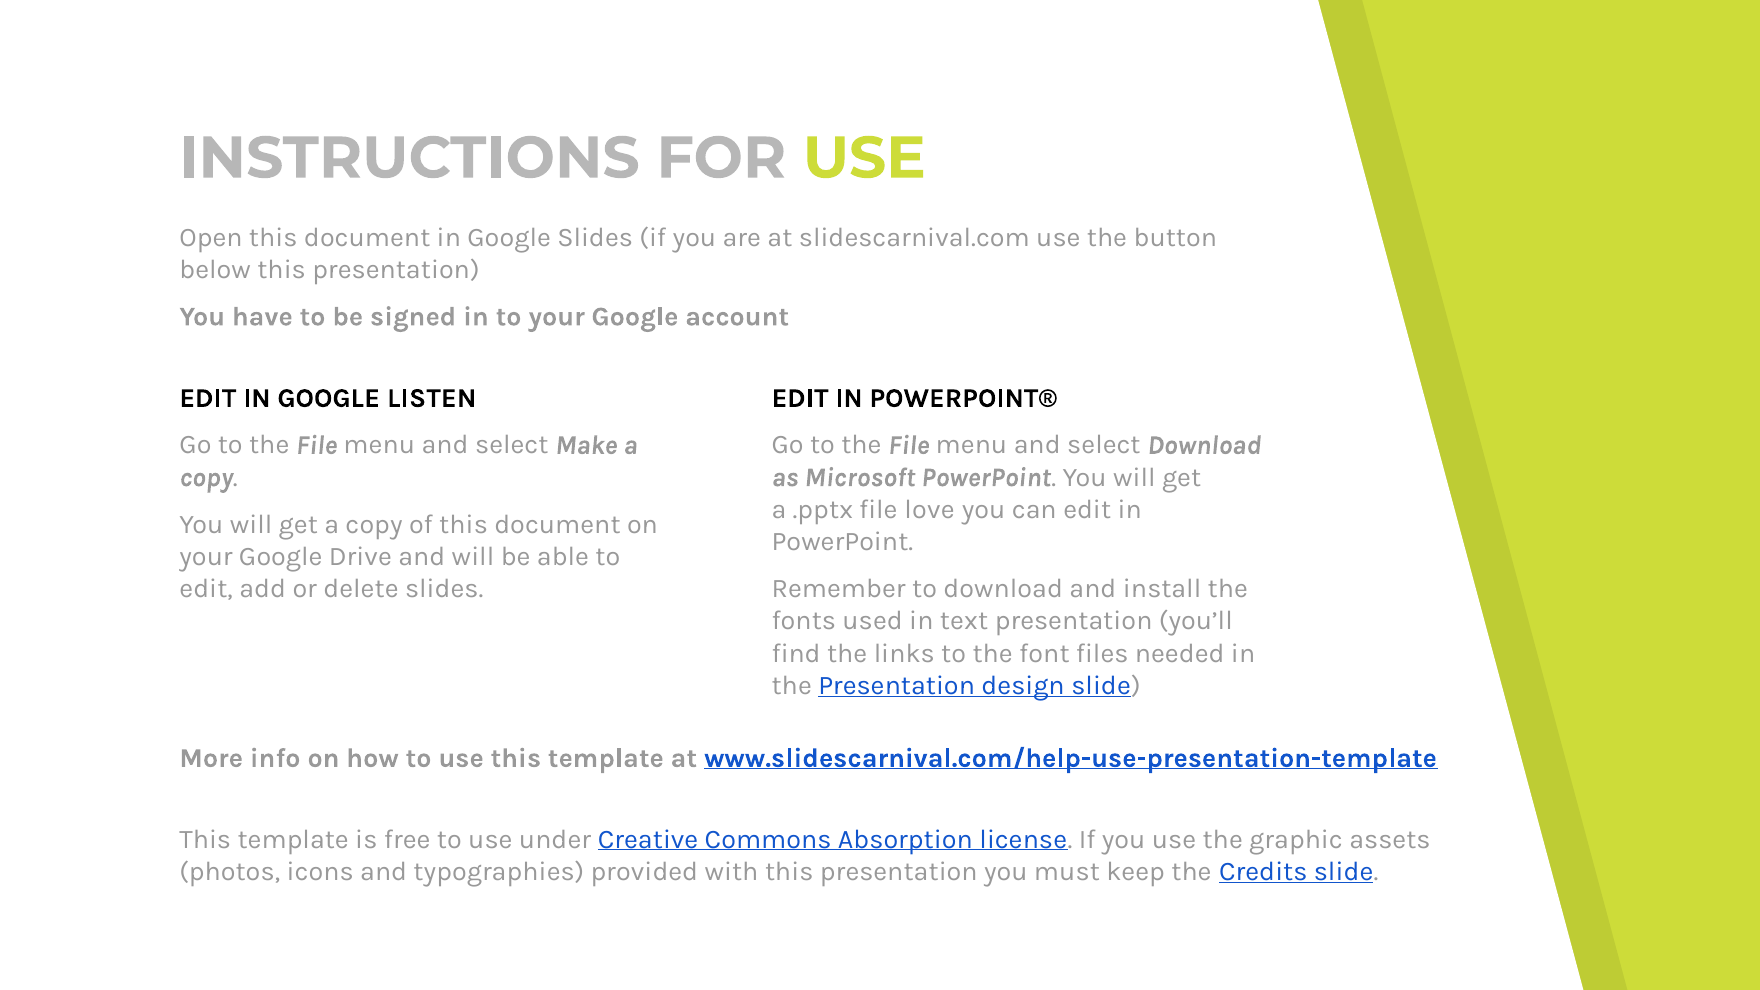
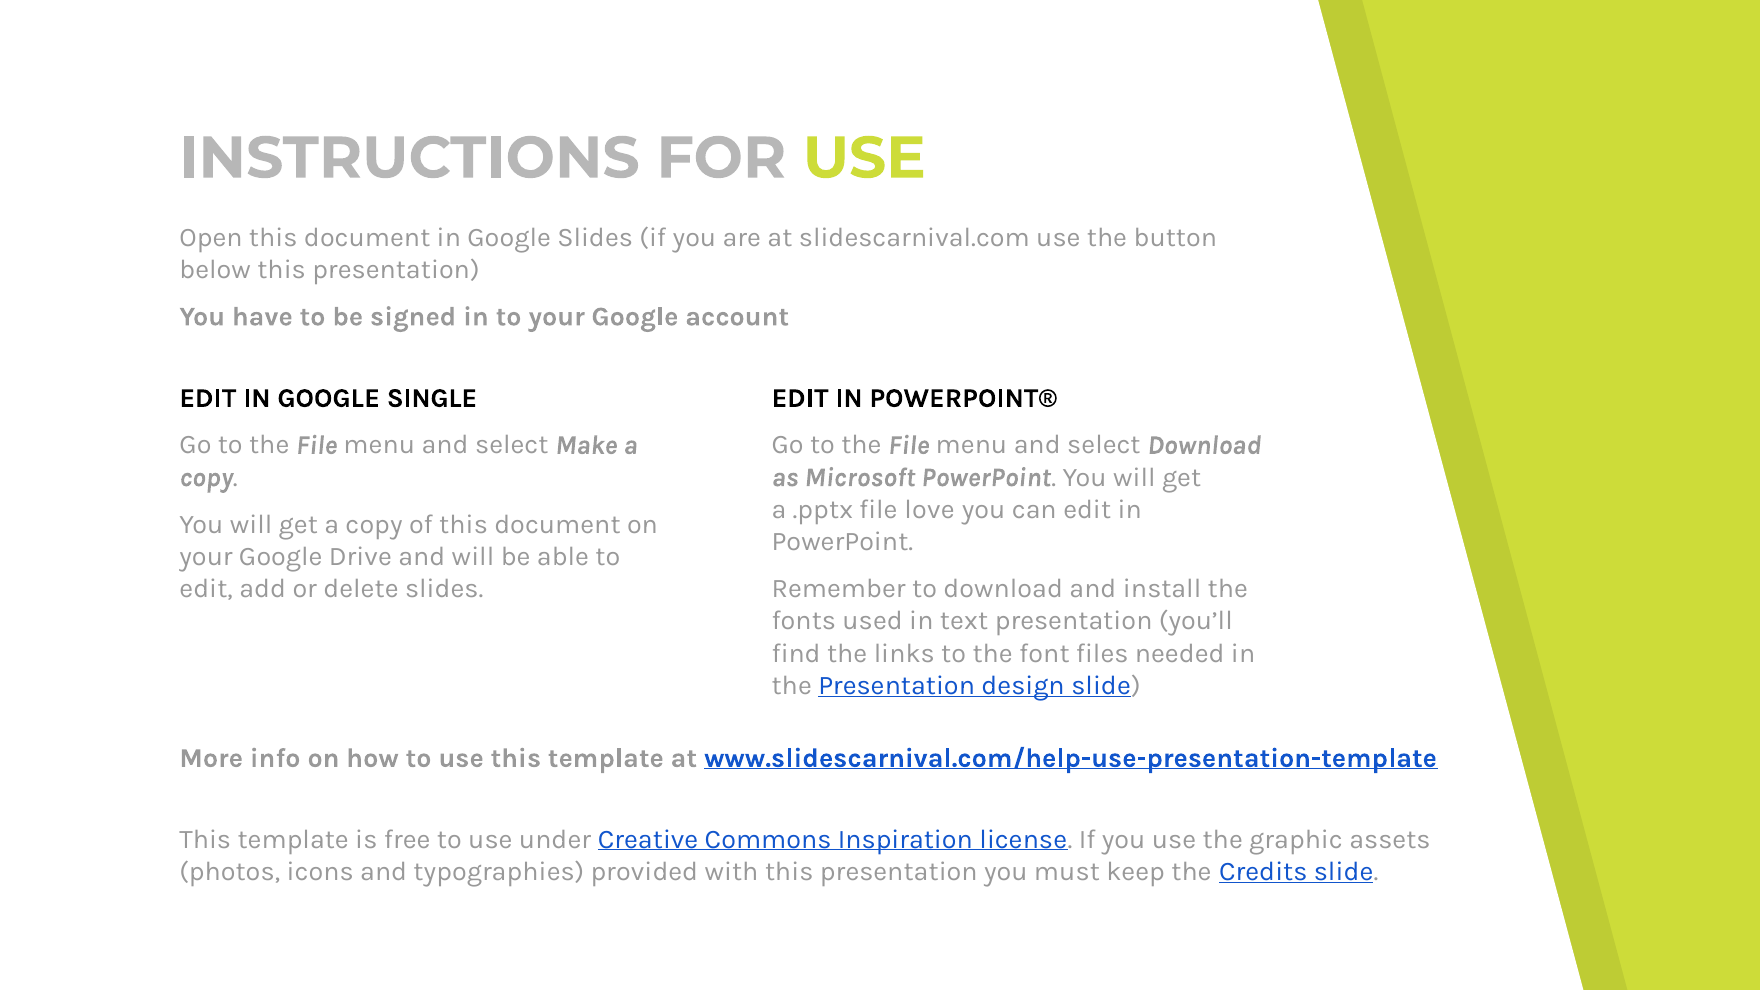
LISTEN: LISTEN -> SINGLE
Absorption: Absorption -> Inspiration
